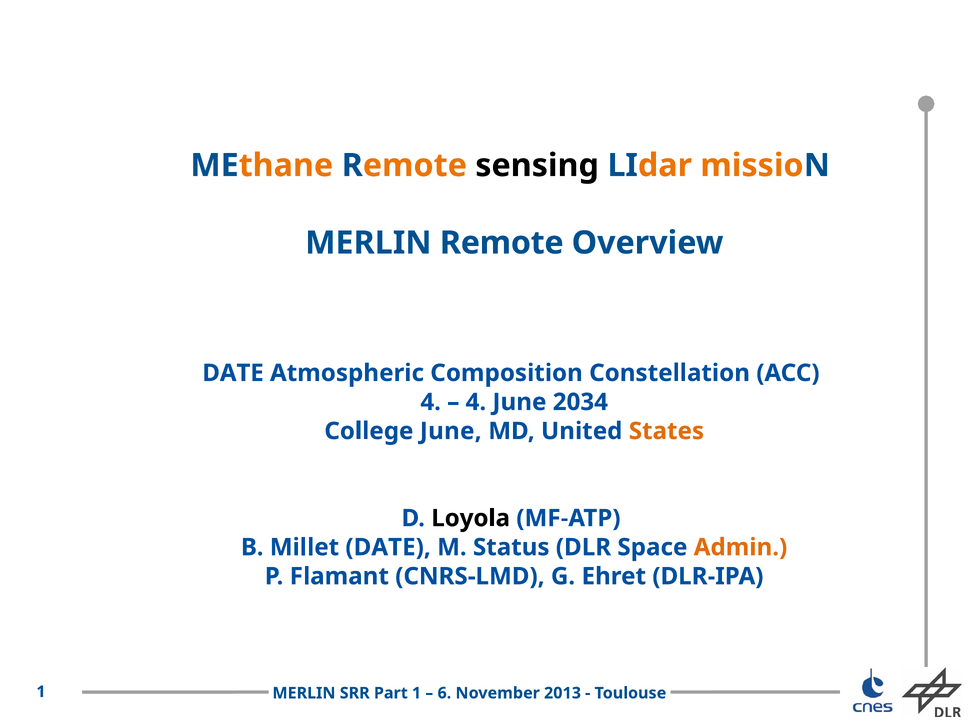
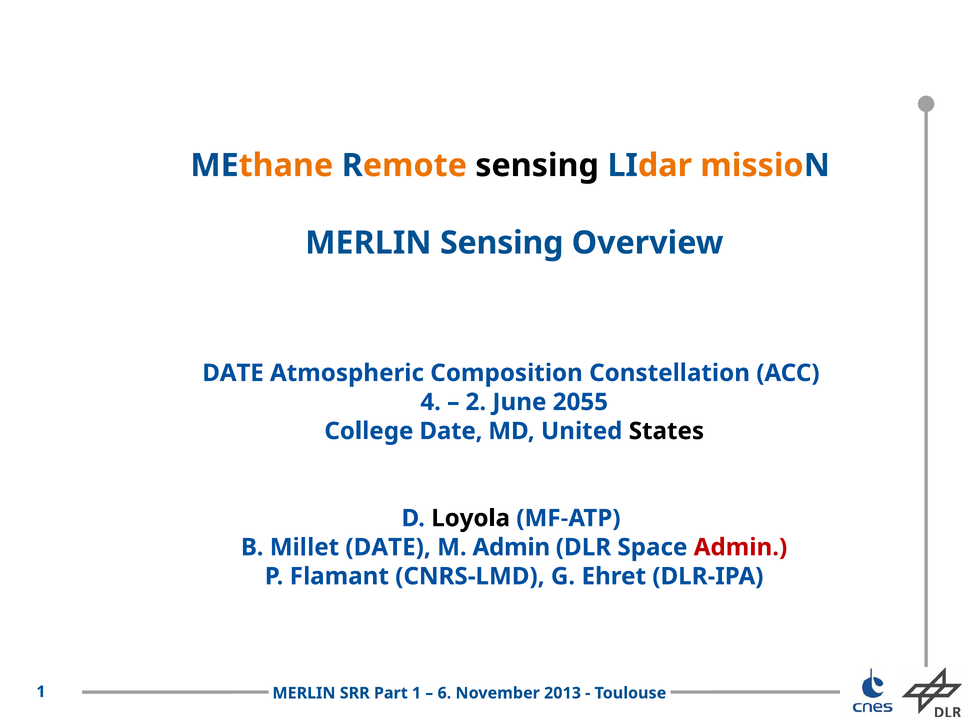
MERLIN Remote: Remote -> Sensing
4 at (476, 402): 4 -> 2
2034: 2034 -> 2055
College June: June -> Date
States colour: orange -> black
M Status: Status -> Admin
Admin at (740, 547) colour: orange -> red
